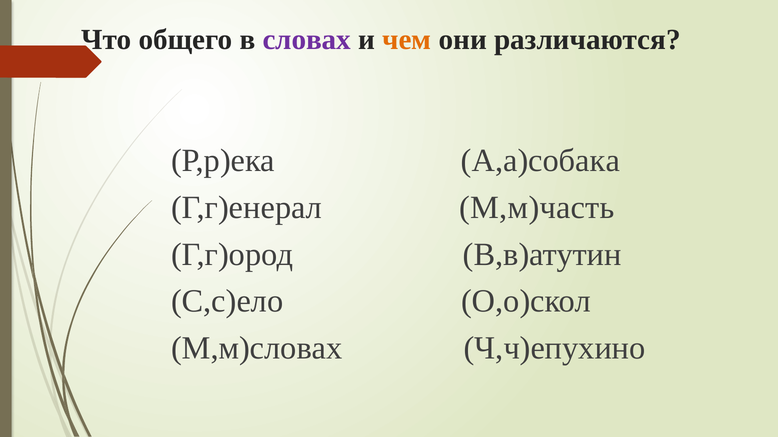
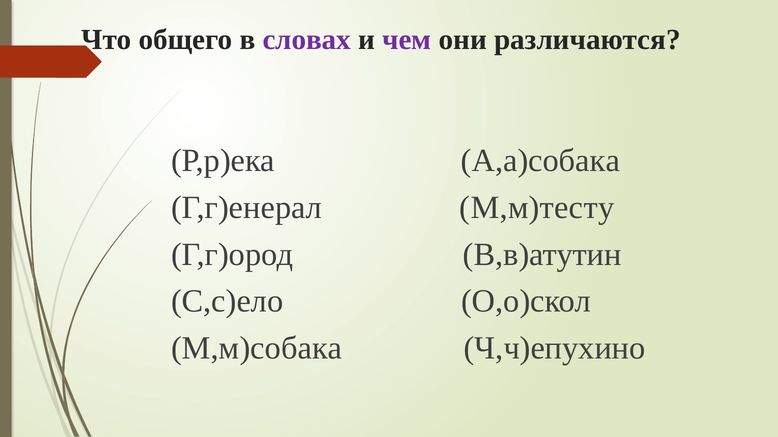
чем colour: orange -> purple
М,м)часть: М,м)часть -> М,м)тесту
М,м)словах: М,м)словах -> М,м)собака
